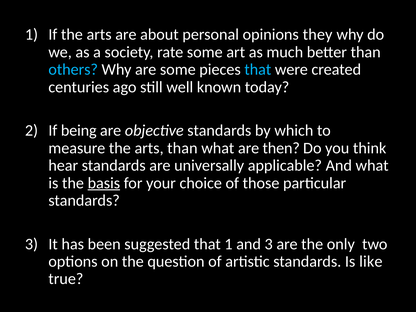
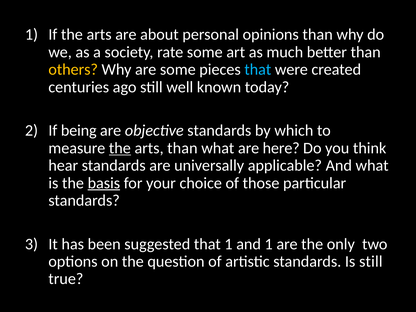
opinions they: they -> than
others colour: light blue -> yellow
the at (120, 148) underline: none -> present
then: then -> here
and 3: 3 -> 1
Is like: like -> still
